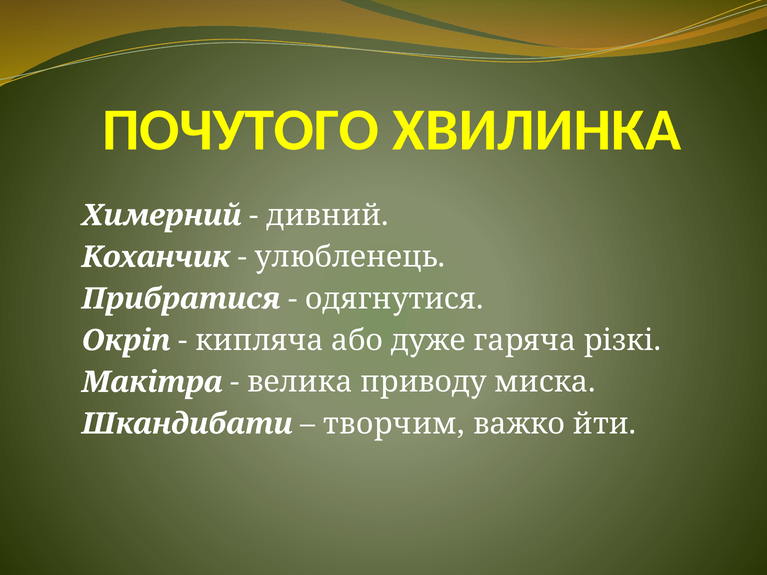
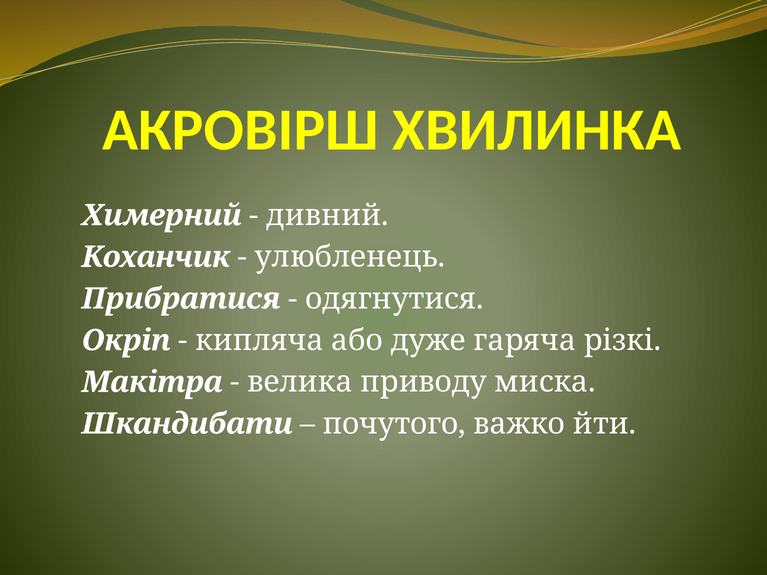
ПОЧУТОГО: ПОЧУТОГО -> АКРОВІРШ
творчим: творчим -> почутого
